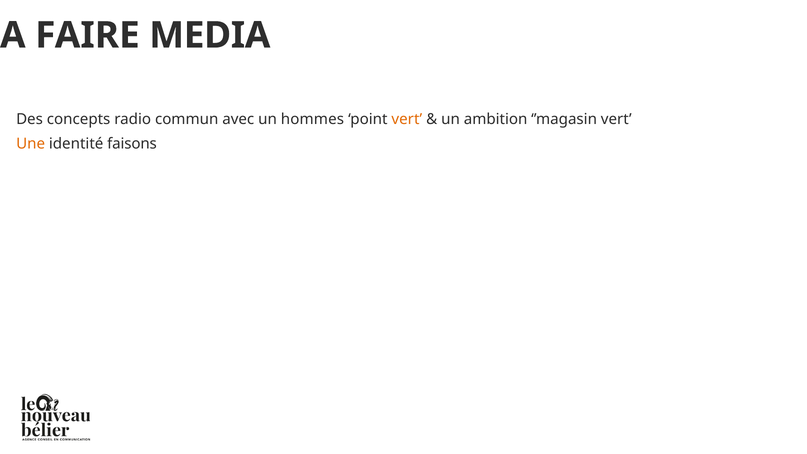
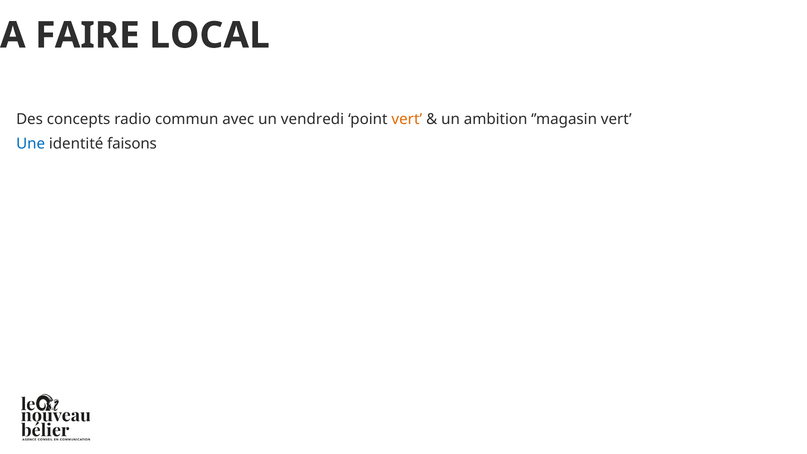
MEDIA: MEDIA -> LOCAL
hommes: hommes -> vendredi
Une colour: orange -> blue
